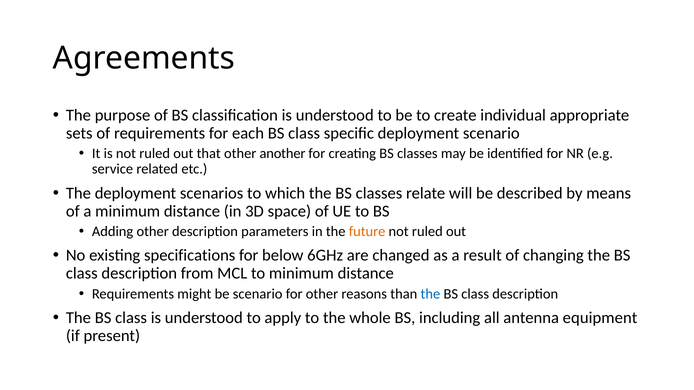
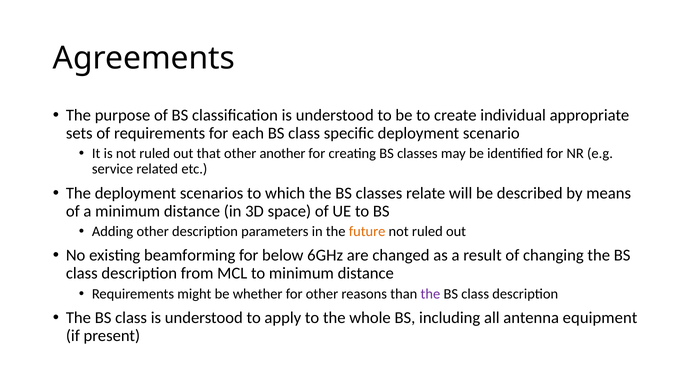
specifications: specifications -> beamforming
be scenario: scenario -> whether
the at (430, 294) colour: blue -> purple
